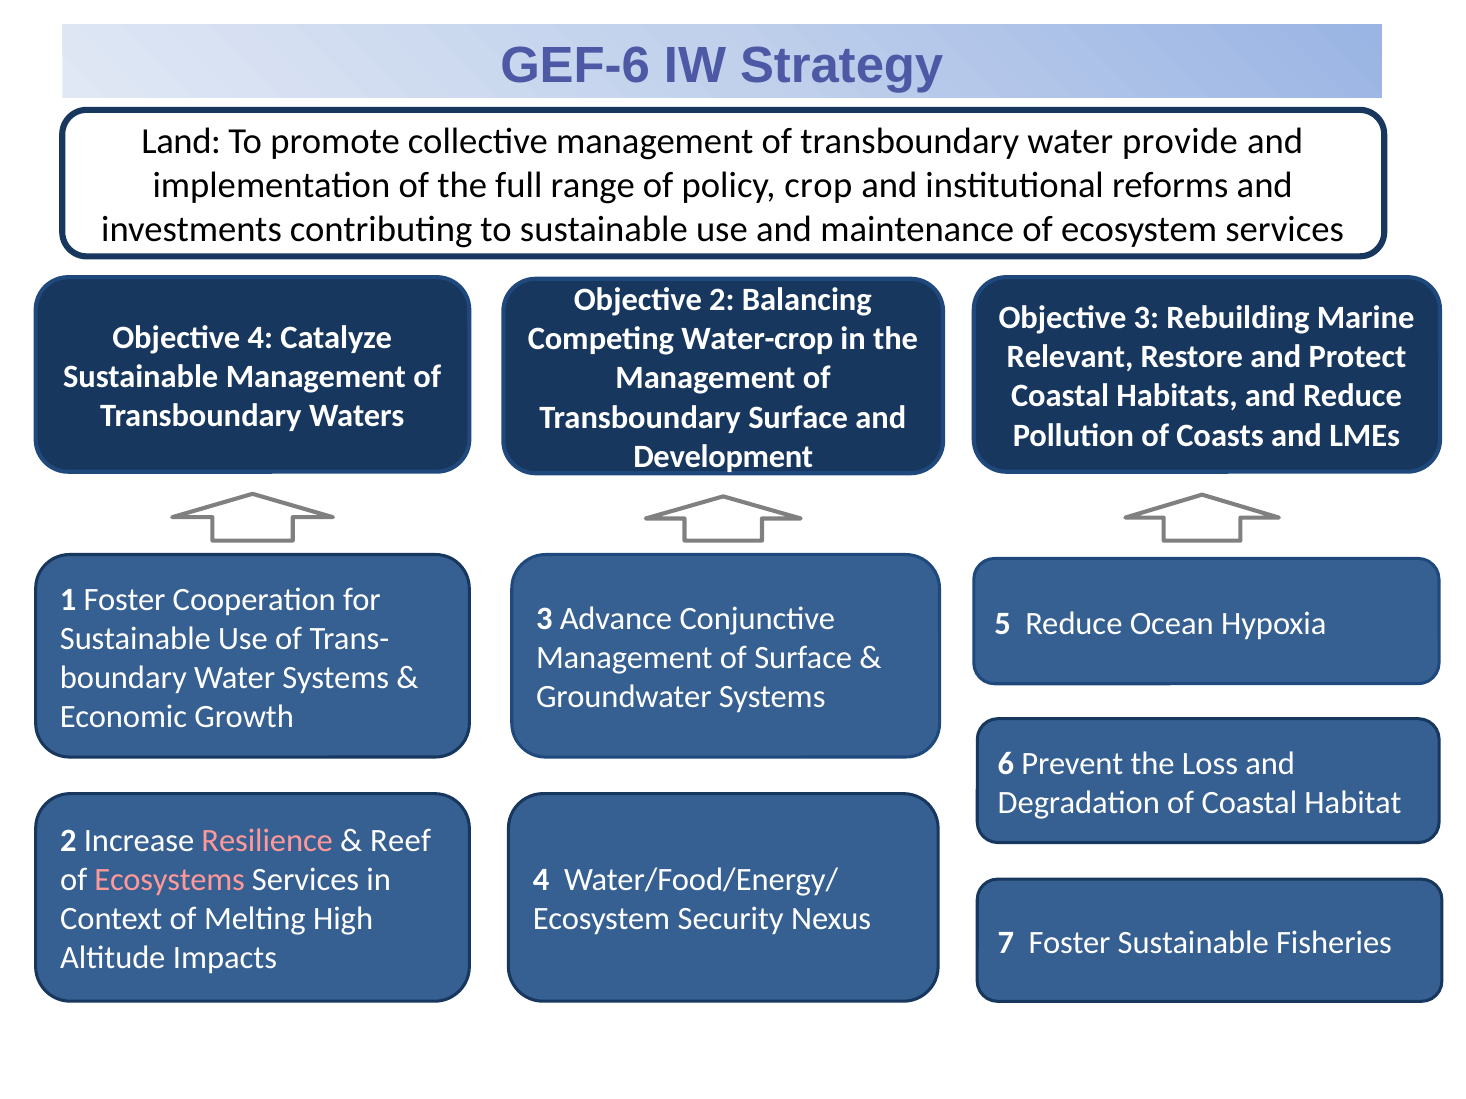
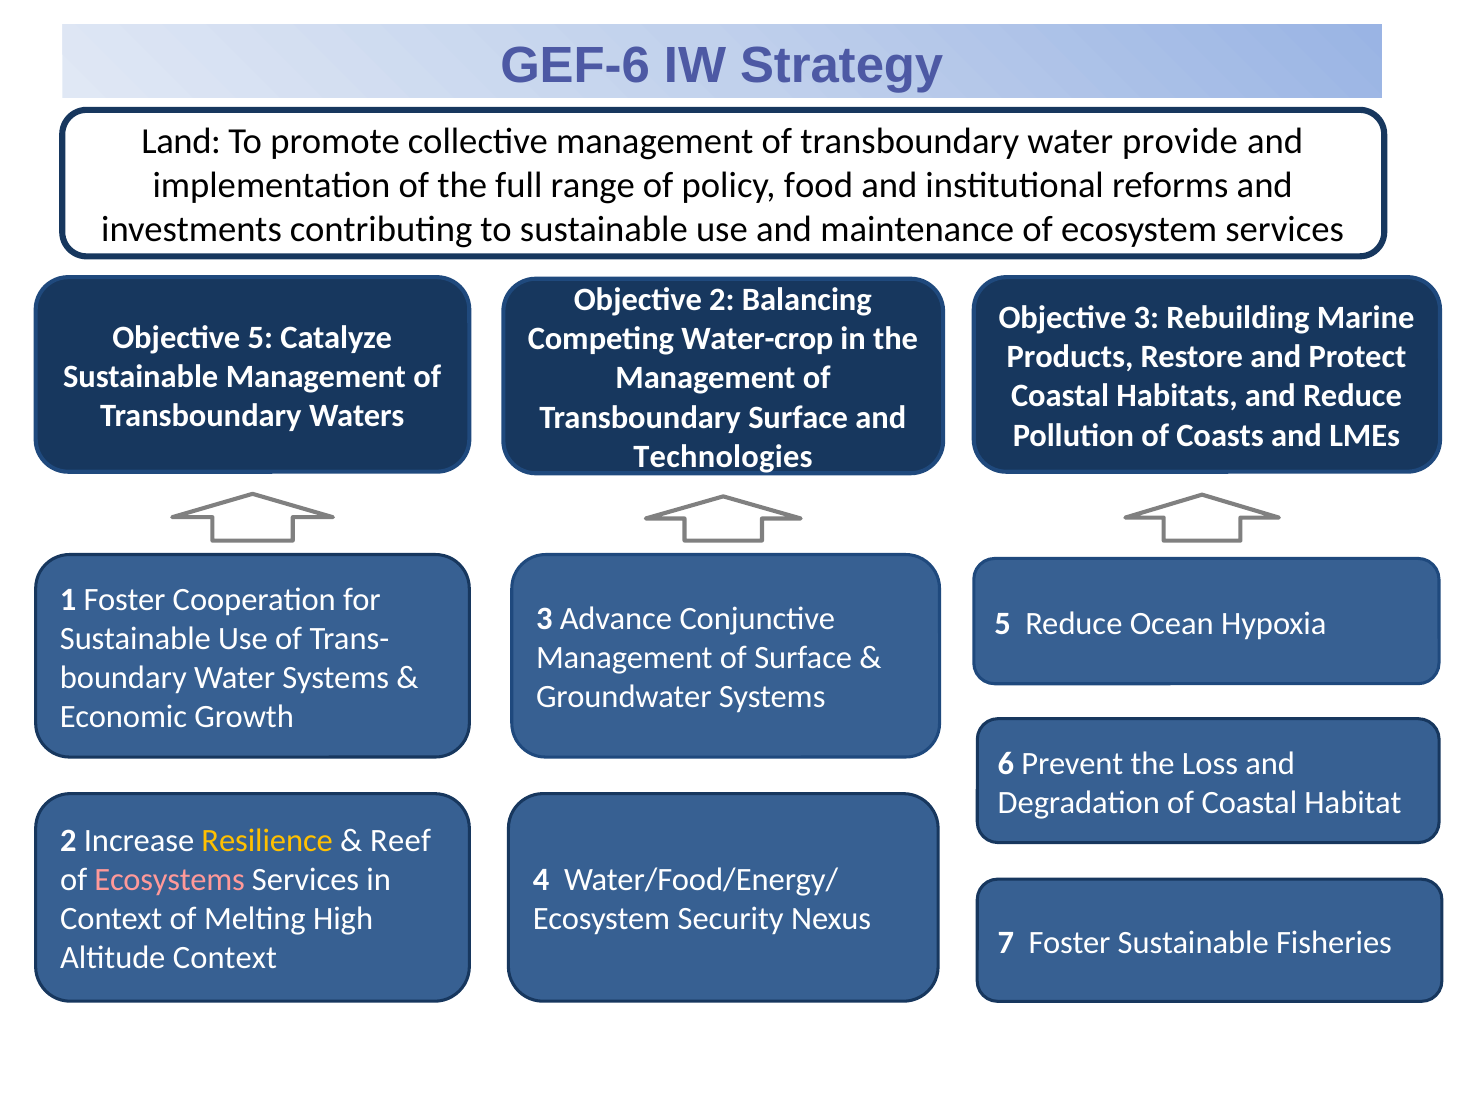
crop: crop -> food
Objective 4: 4 -> 5
Relevant: Relevant -> Products
Development: Development -> Technologies
Resilience colour: pink -> yellow
Altitude Impacts: Impacts -> Context
